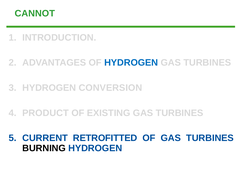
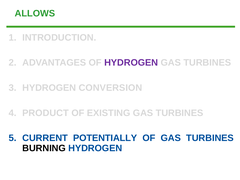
CANNOT: CANNOT -> ALLOWS
HYDROGEN at (131, 63) colour: blue -> purple
RETROFITTED: RETROFITTED -> POTENTIALLY
